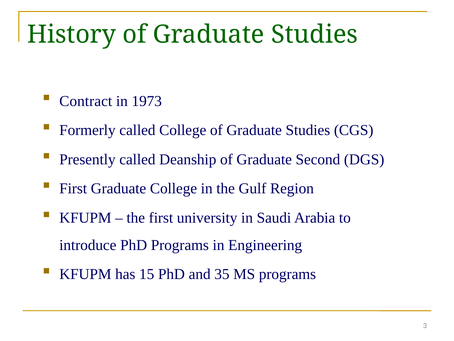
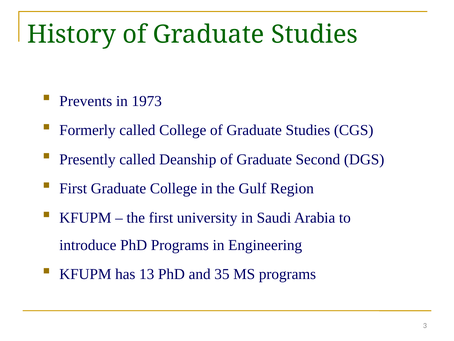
Contract: Contract -> Prevents
15: 15 -> 13
